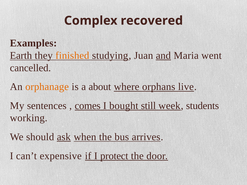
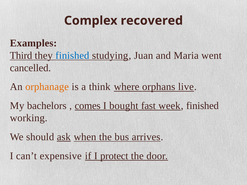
Earth: Earth -> Third
finished at (72, 56) colour: orange -> blue
and underline: present -> none
about: about -> think
sentences: sentences -> bachelors
still: still -> fast
week students: students -> finished
